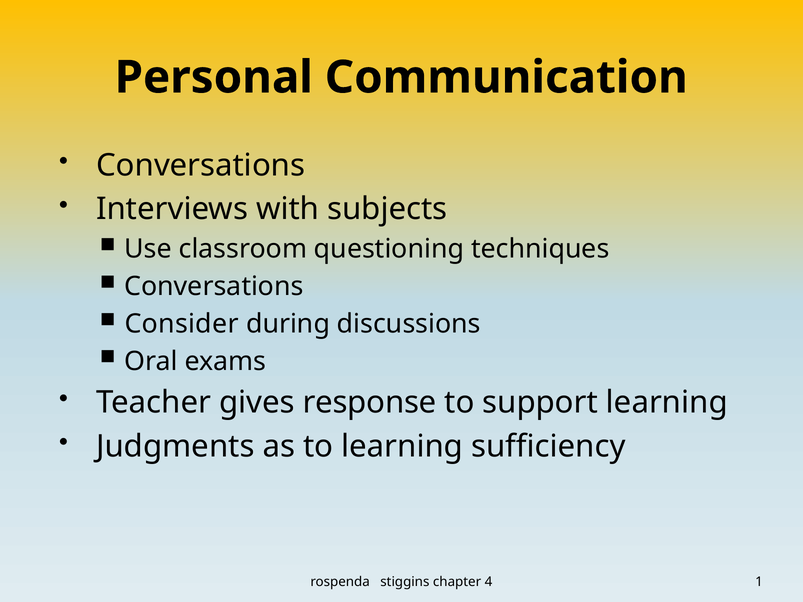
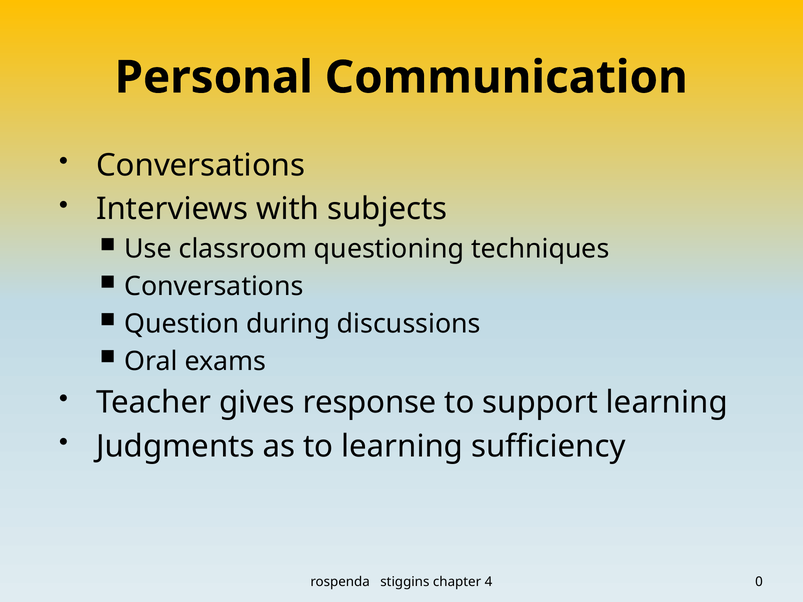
Consider: Consider -> Question
1: 1 -> 0
